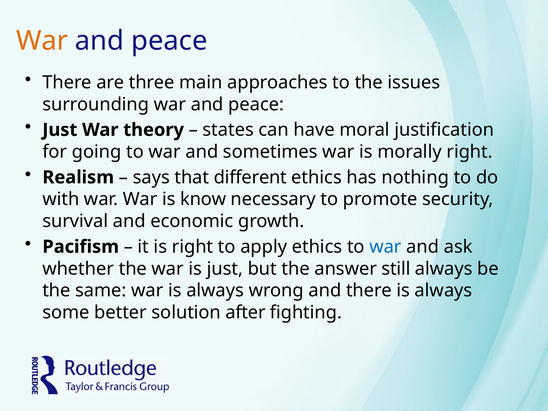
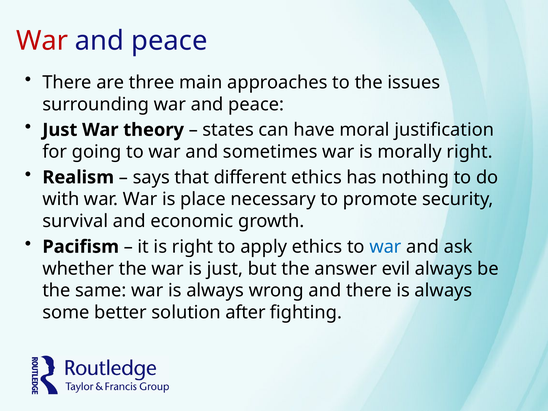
War at (42, 41) colour: orange -> red
know: know -> place
still: still -> evil
